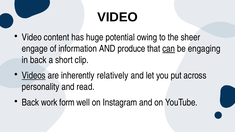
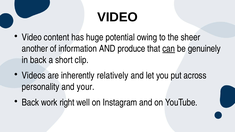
engage: engage -> another
engaging: engaging -> genuinely
Videos underline: present -> none
read: read -> your
form: form -> right
